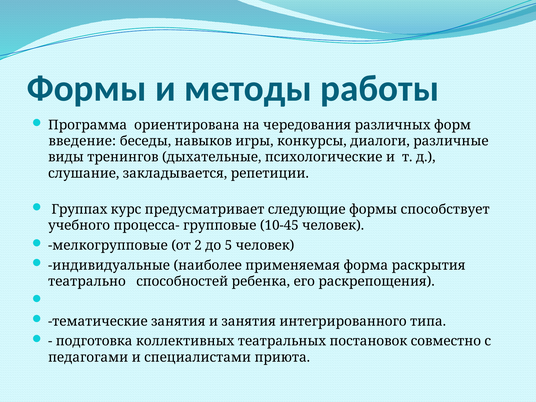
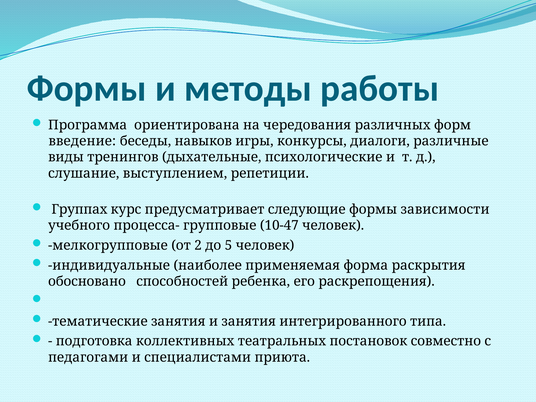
закладывается: закладывается -> выступлением
способствует: способствует -> зависимости
10-45: 10-45 -> 10-47
театрально: театрально -> обосновано
